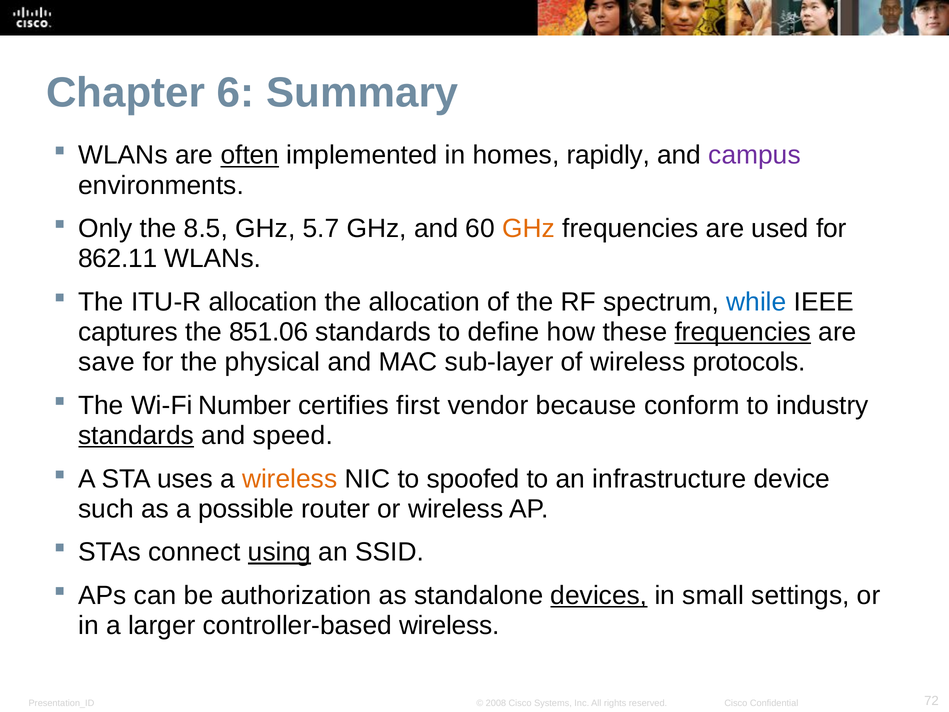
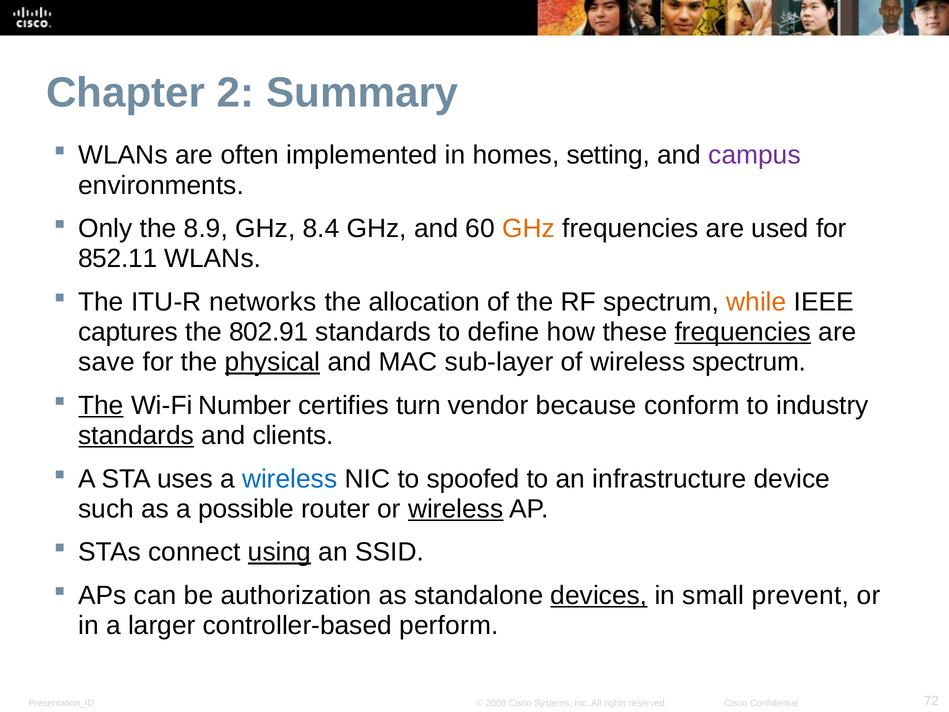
6: 6 -> 2
often underline: present -> none
rapidly: rapidly -> setting
8.5: 8.5 -> 8.9
5.7: 5.7 -> 8.4
862.11: 862.11 -> 852.11
ITU-R allocation: allocation -> networks
while colour: blue -> orange
851.06: 851.06 -> 802.91
physical underline: none -> present
wireless protocols: protocols -> spectrum
The at (101, 405) underline: none -> present
first: first -> turn
speed: speed -> clients
wireless at (290, 479) colour: orange -> blue
wireless at (456, 509) underline: none -> present
settings: settings -> prevent
controller-based wireless: wireless -> perform
